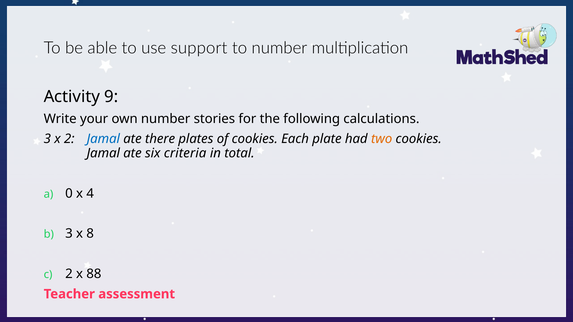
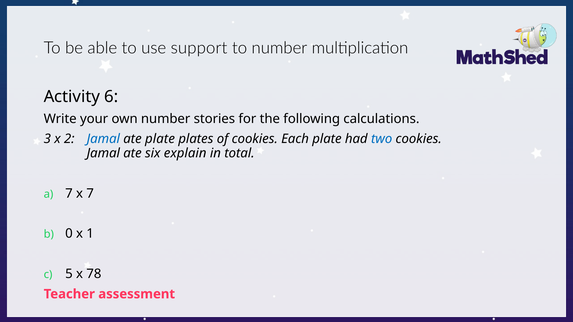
9: 9 -> 6
ate there: there -> plate
two colour: orange -> blue
criteria: criteria -> explain
0 at (69, 194): 0 -> 7
x 4: 4 -> 7
3 at (69, 234): 3 -> 0
8: 8 -> 1
2 at (69, 274): 2 -> 5
88: 88 -> 78
